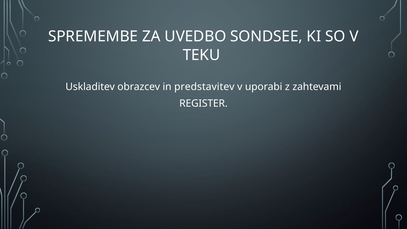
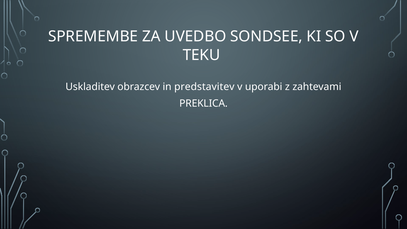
REGISTER: REGISTER -> PREKLICA
